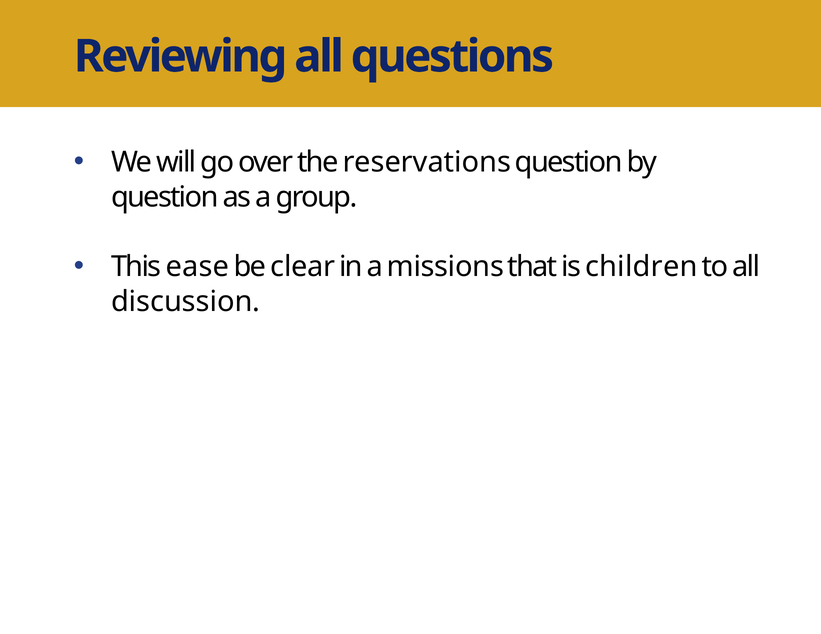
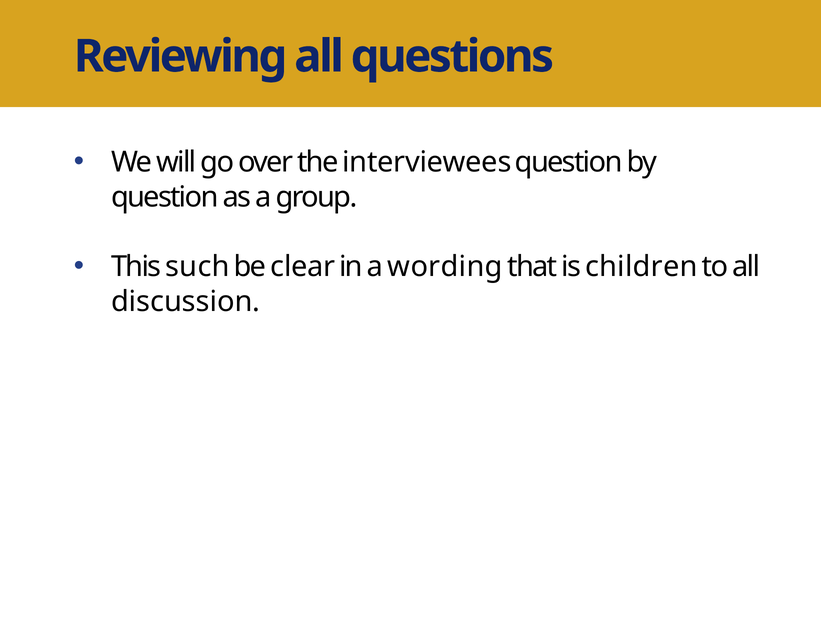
reservations: reservations -> interviewees
ease: ease -> such
missions: missions -> wording
